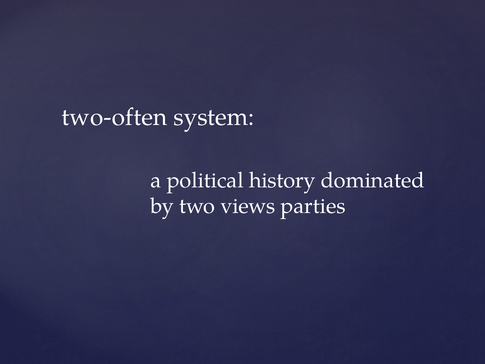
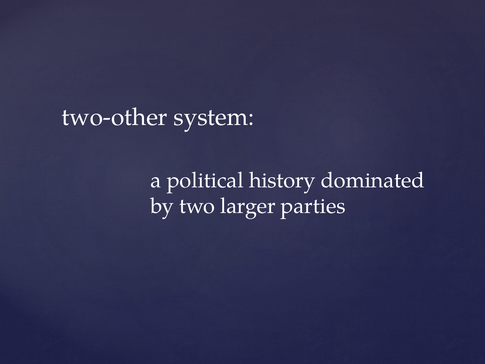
two-often: two-often -> two-other
views: views -> larger
